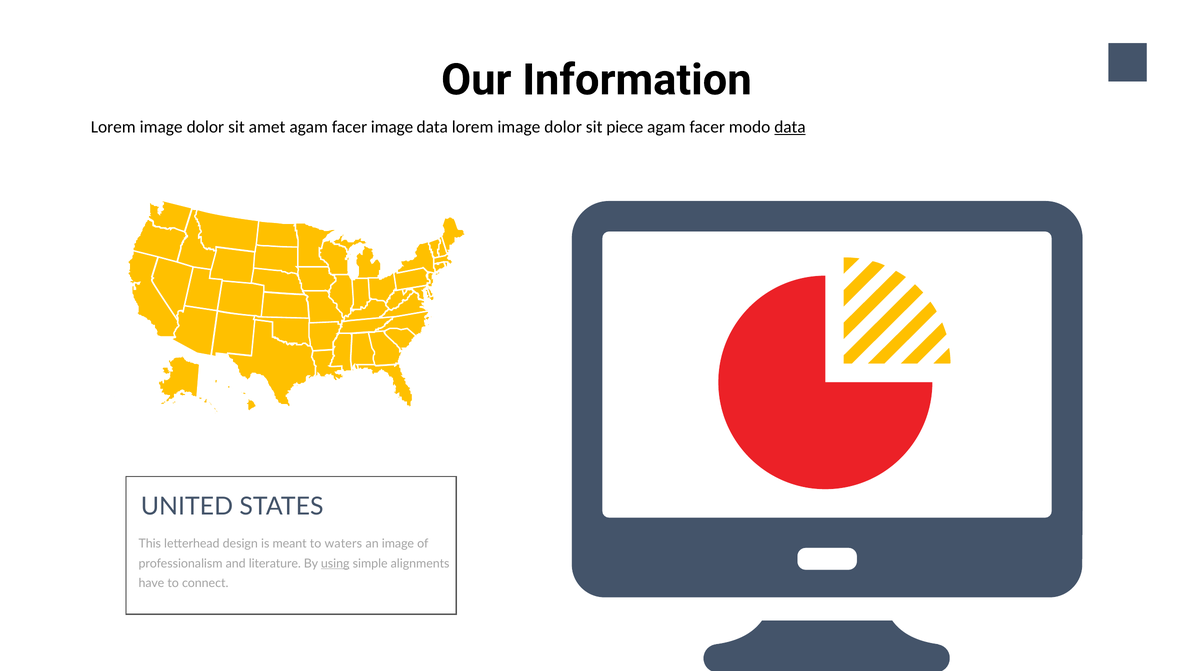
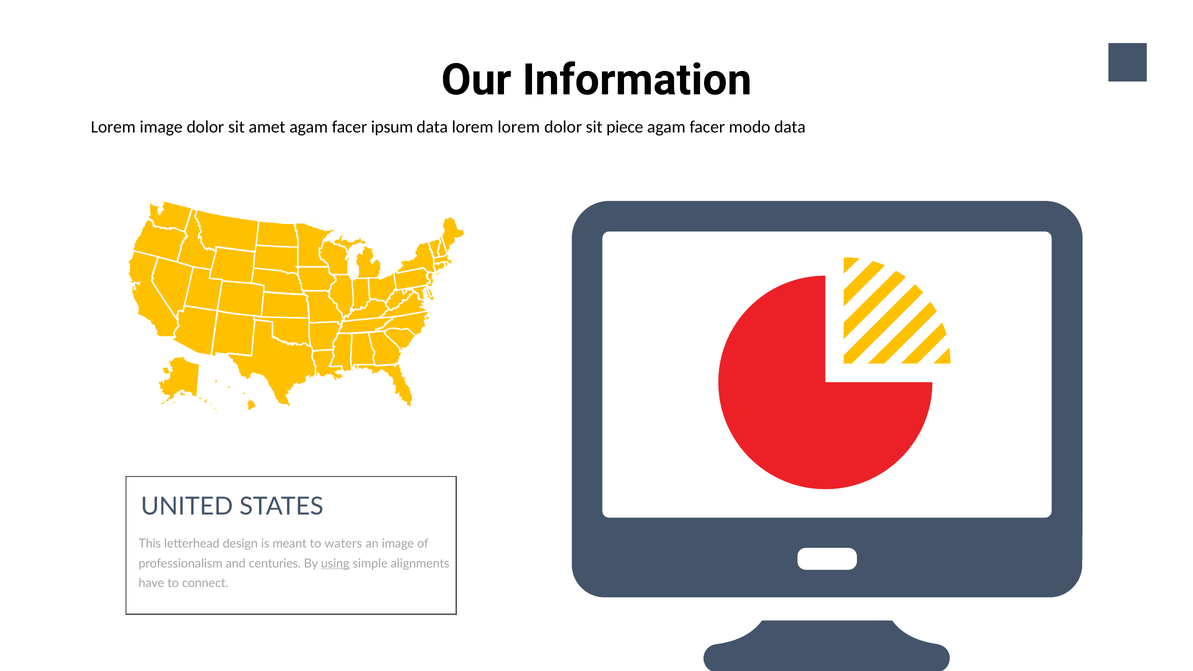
facer image: image -> ipsum
data lorem image: image -> lorem
data at (790, 127) underline: present -> none
literature: literature -> centuries
